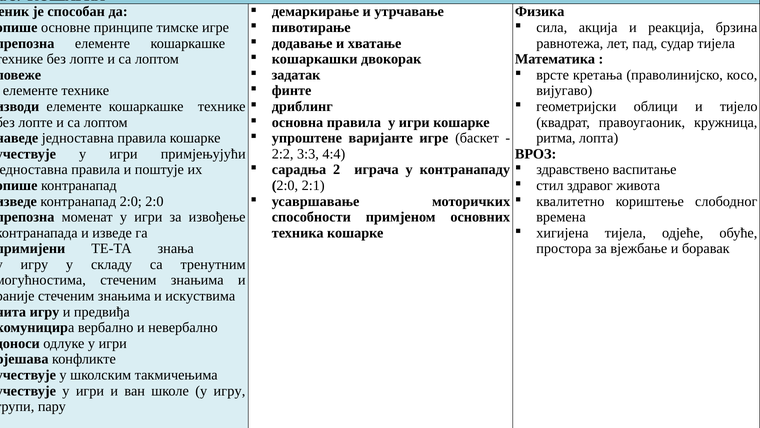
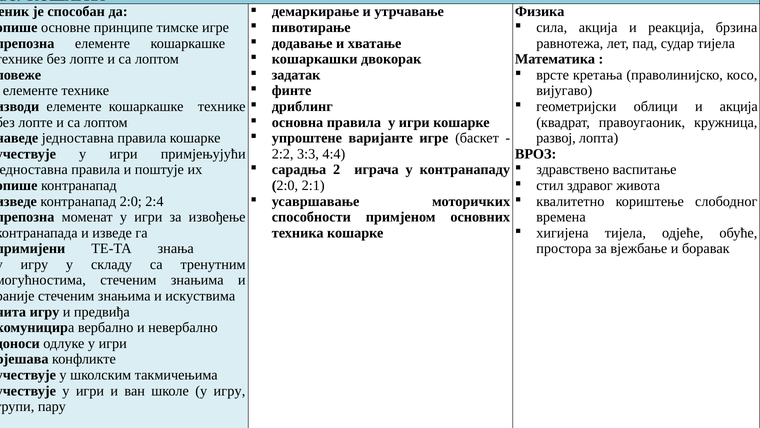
и тијело: тијело -> акција
ритма: ритма -> развој
2:0 2:0: 2:0 -> 2:4
